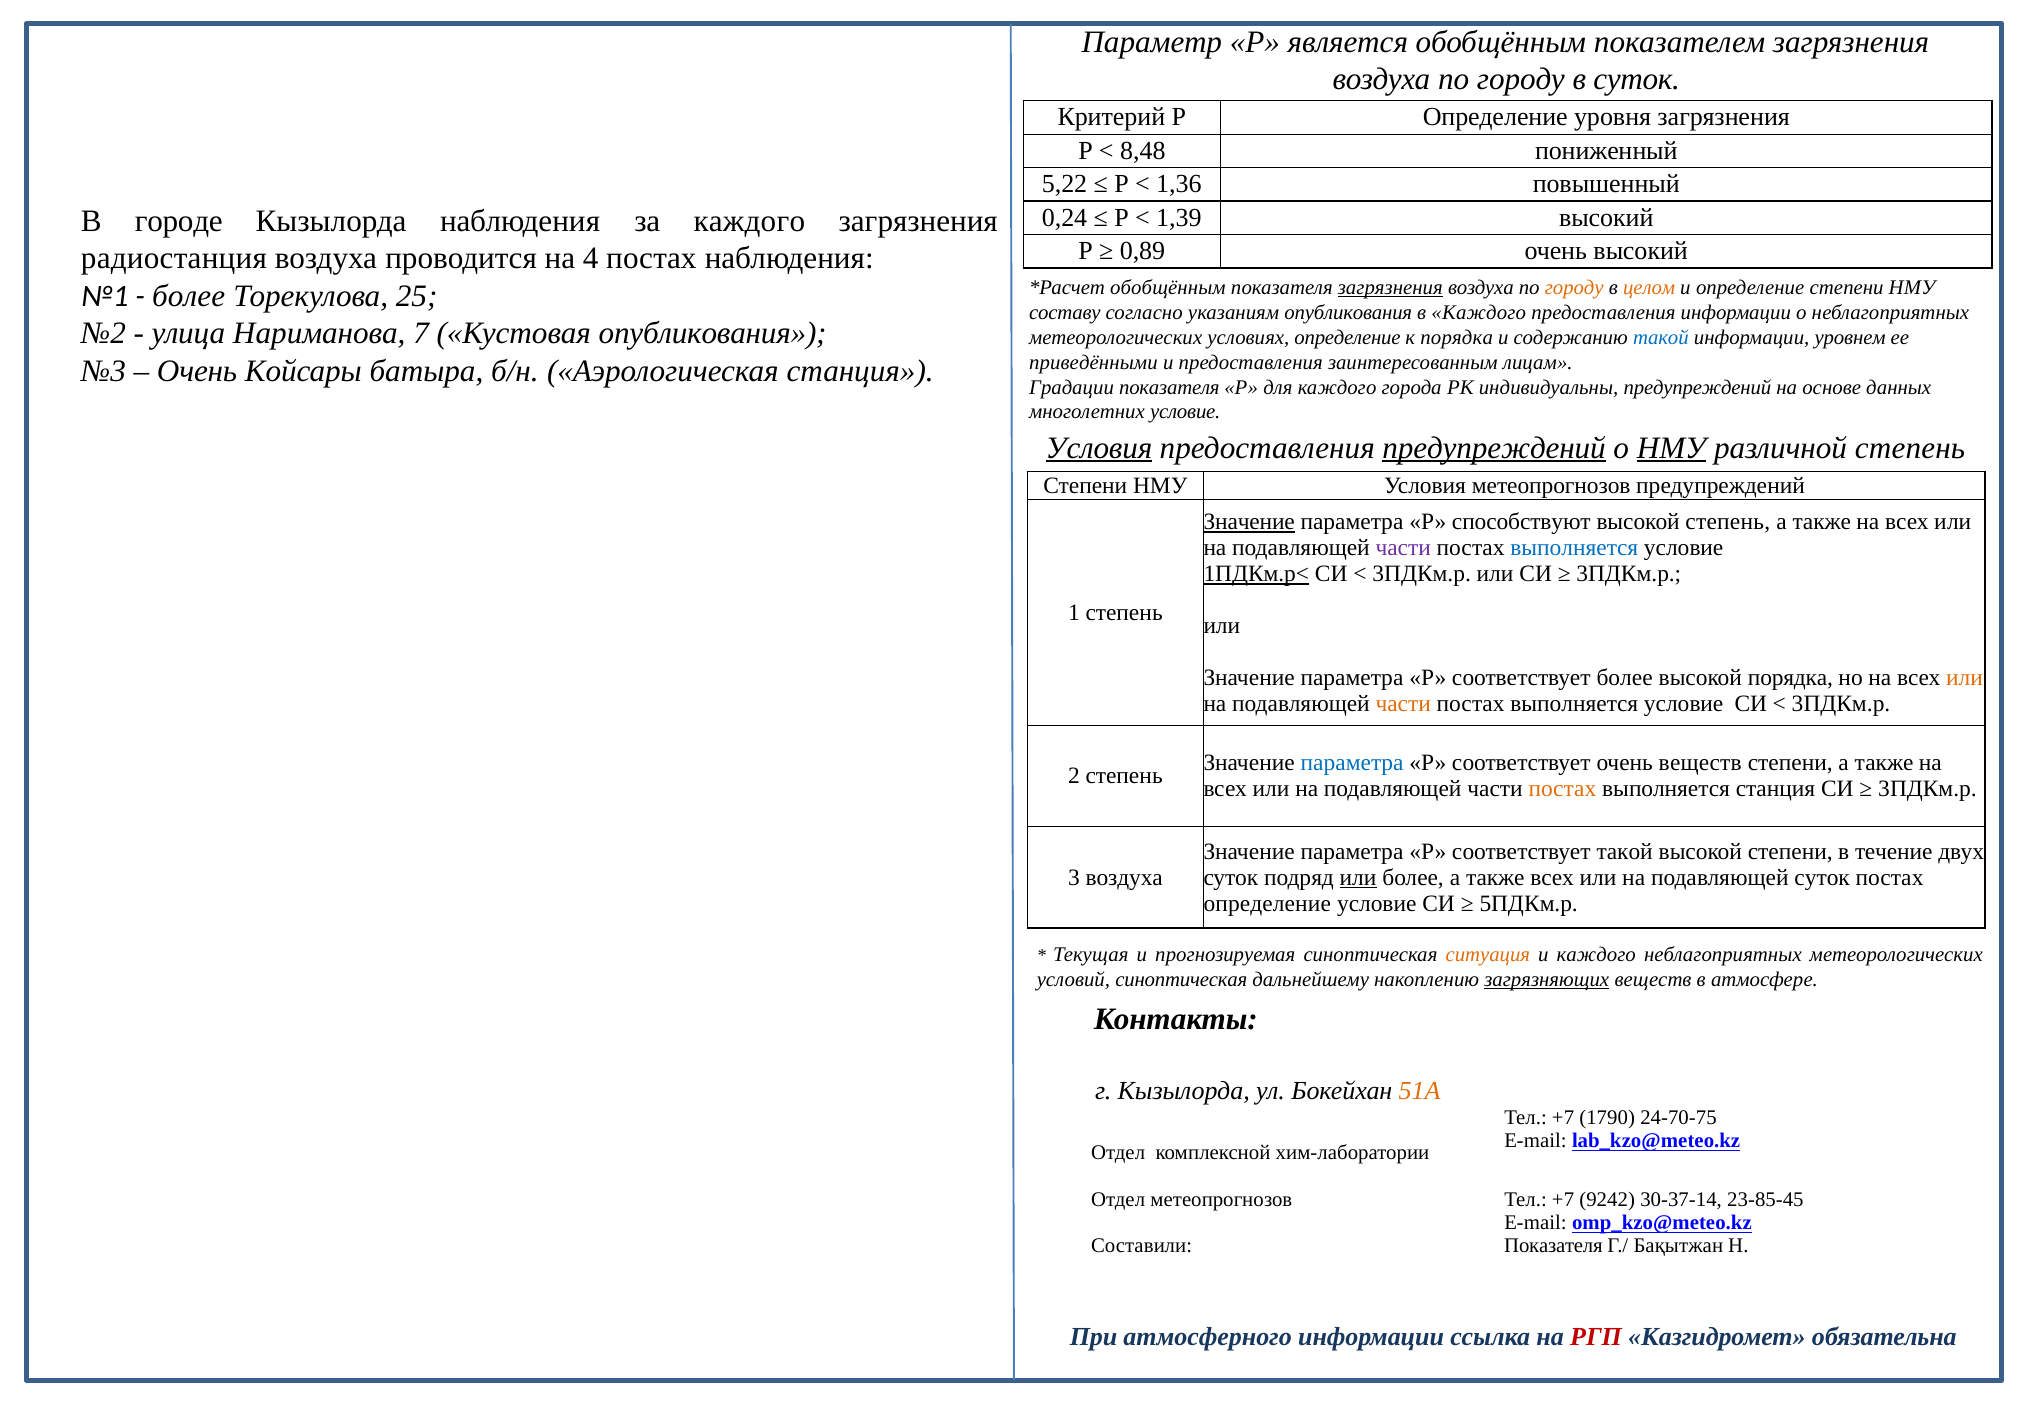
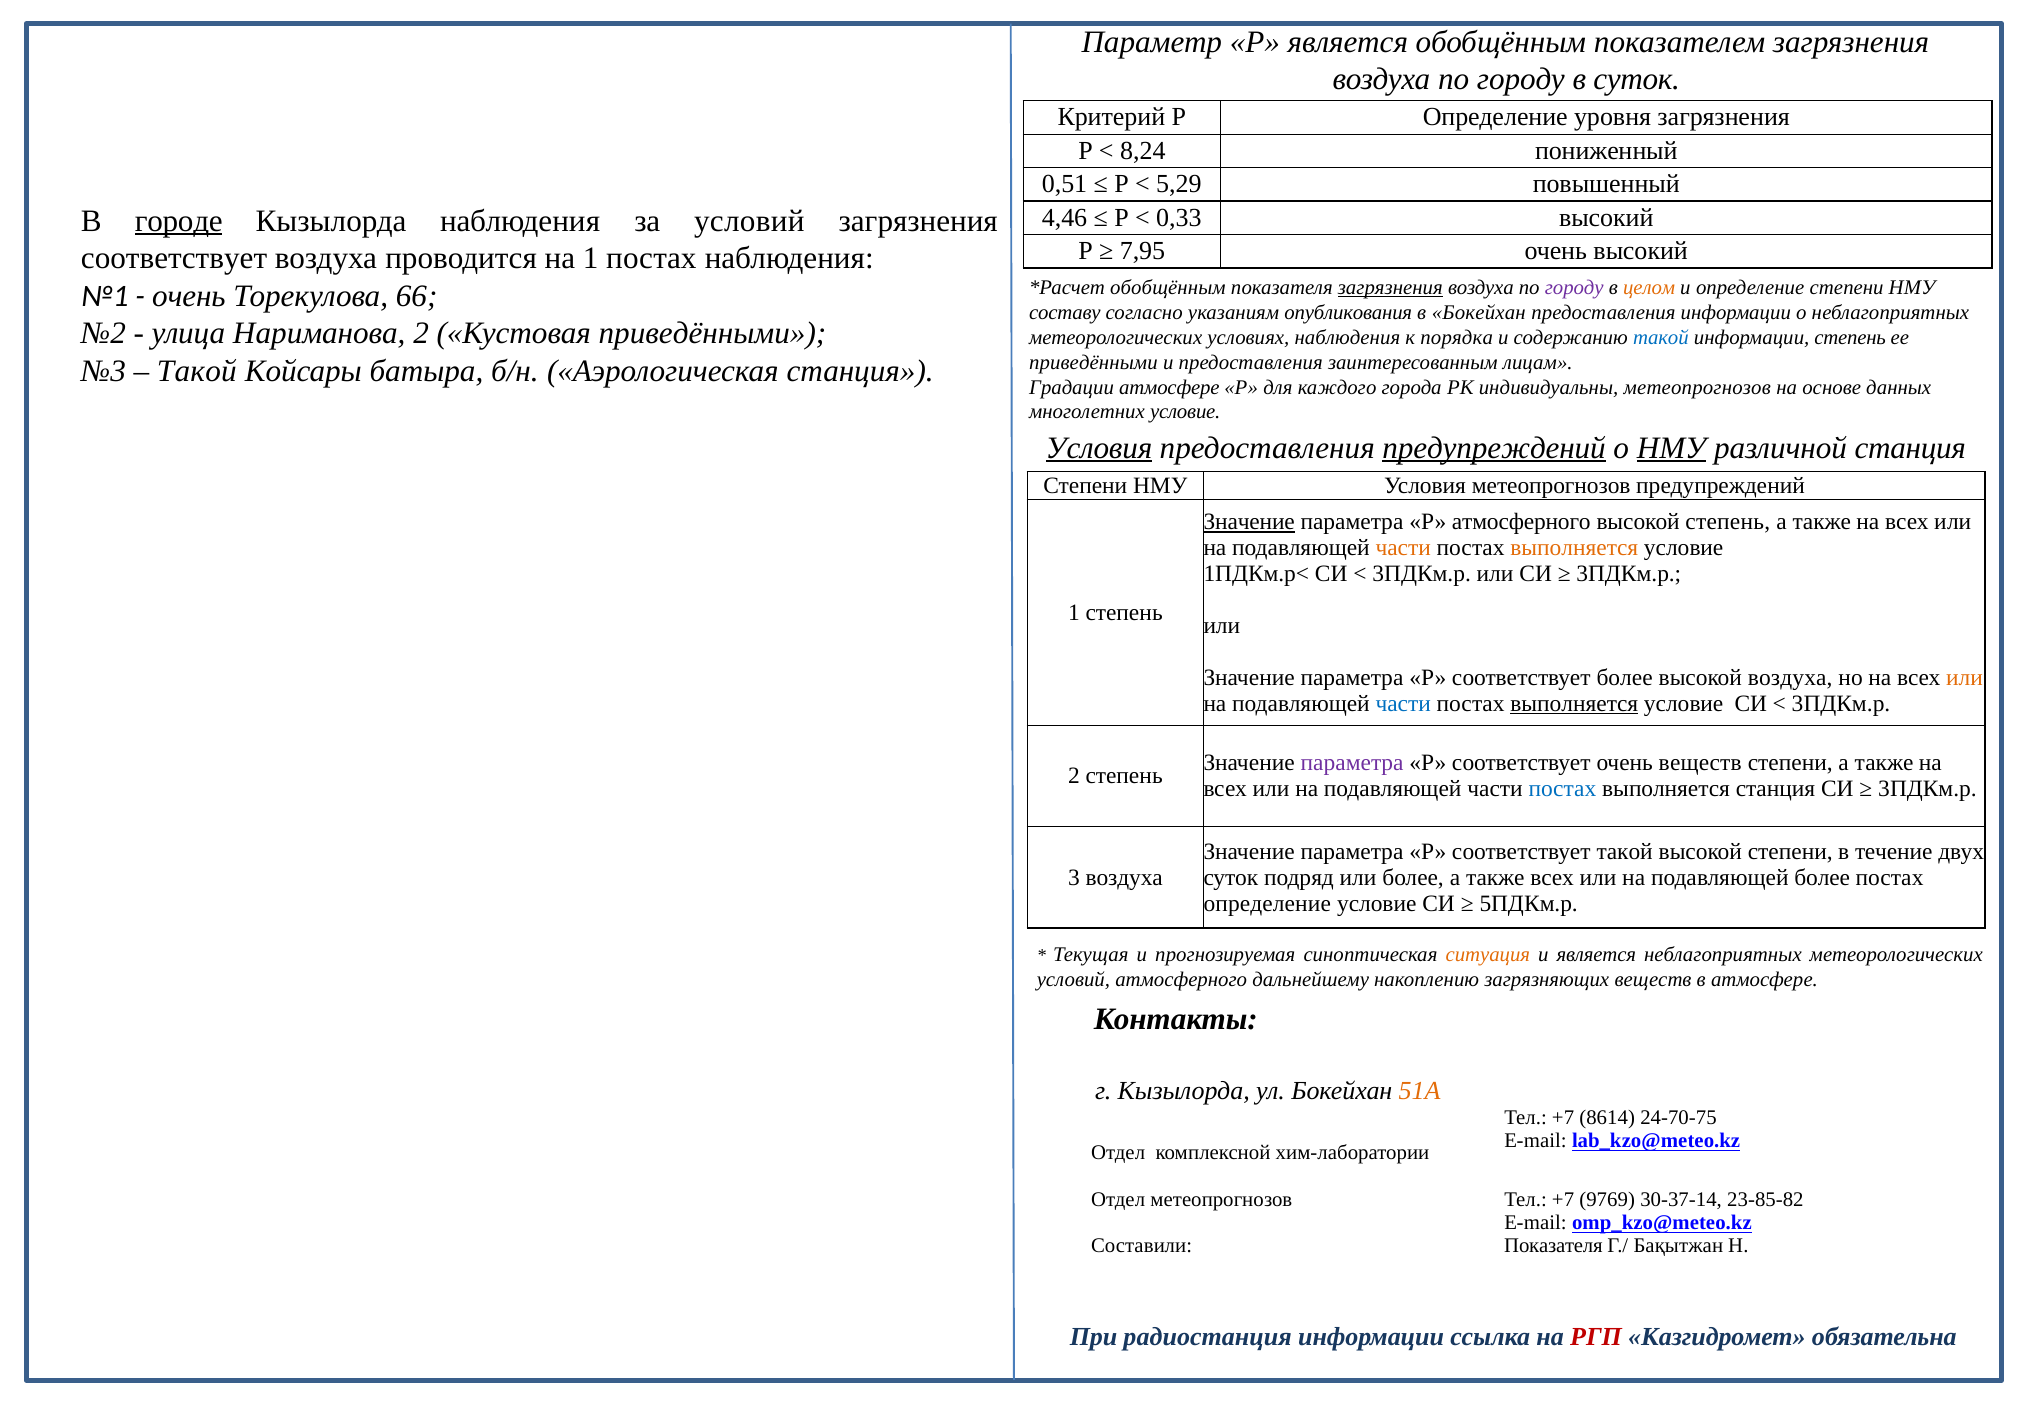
8,48: 8,48 -> 8,24
5,22: 5,22 -> 0,51
1,36: 1,36 -> 5,29
0,24: 0,24 -> 4,46
1,39: 1,39 -> 0,33
городе underline: none -> present
за каждого: каждого -> условий
0,89: 0,89 -> 7,95
радиостанция at (174, 258): радиостанция -> соответствует
на 4: 4 -> 1
городу at (1574, 287) colour: orange -> purple
более at (189, 296): более -> очень
25: 25 -> 66
в Каждого: Каждого -> Бокейхан
Нариманова 7: 7 -> 2
Кустовая опубликования: опубликования -> приведёнными
условиях определение: определение -> наблюдения
информации уровнем: уровнем -> степень
Очень at (197, 371): Очень -> Такой
Градации показателя: показателя -> атмосфере
индивидуальны предупреждений: предупреждений -> метеопрогнозов
различной степень: степень -> станция
Р способствуют: способствуют -> атмосферного
части at (1403, 548) colour: purple -> orange
выполняется at (1574, 548) colour: blue -> orange
1ПДКм.р< underline: present -> none
высокой порядка: порядка -> воздуха
части at (1403, 704) colour: orange -> blue
выполняется at (1574, 704) underline: none -> present
параметра at (1352, 763) colour: blue -> purple
постах at (1562, 789) colour: orange -> blue
или at (1358, 878) underline: present -> none
подавляющей суток: суток -> более
и каждого: каждого -> является
условий синоптическая: синоптическая -> атмосферного
загрязняющих underline: present -> none
1790: 1790 -> 8614
9242: 9242 -> 9769
23-85-45: 23-85-45 -> 23-85-82
атмосферного: атмосферного -> радиостанция
